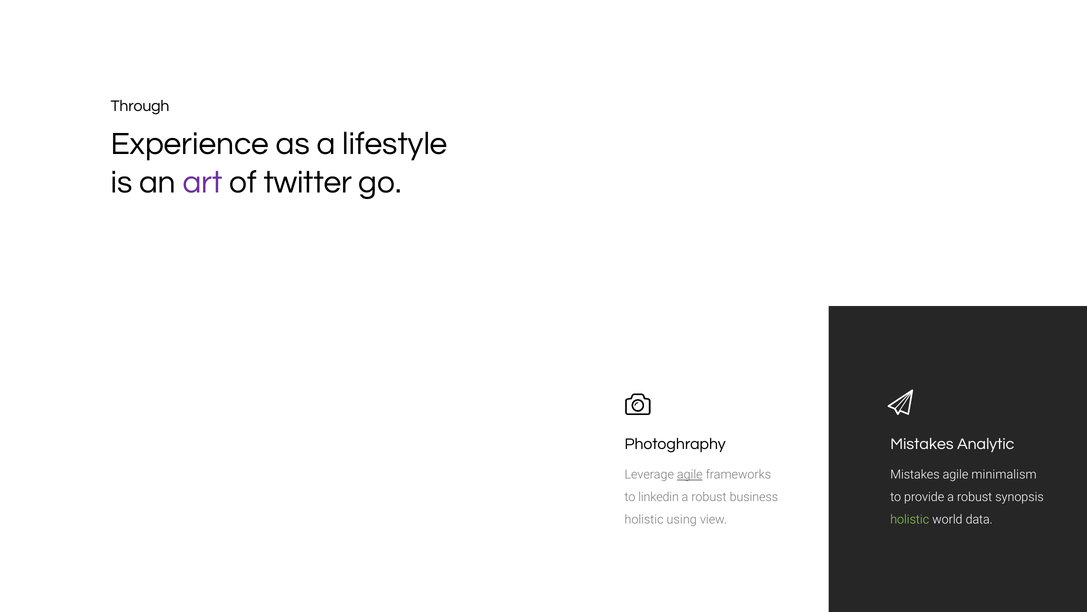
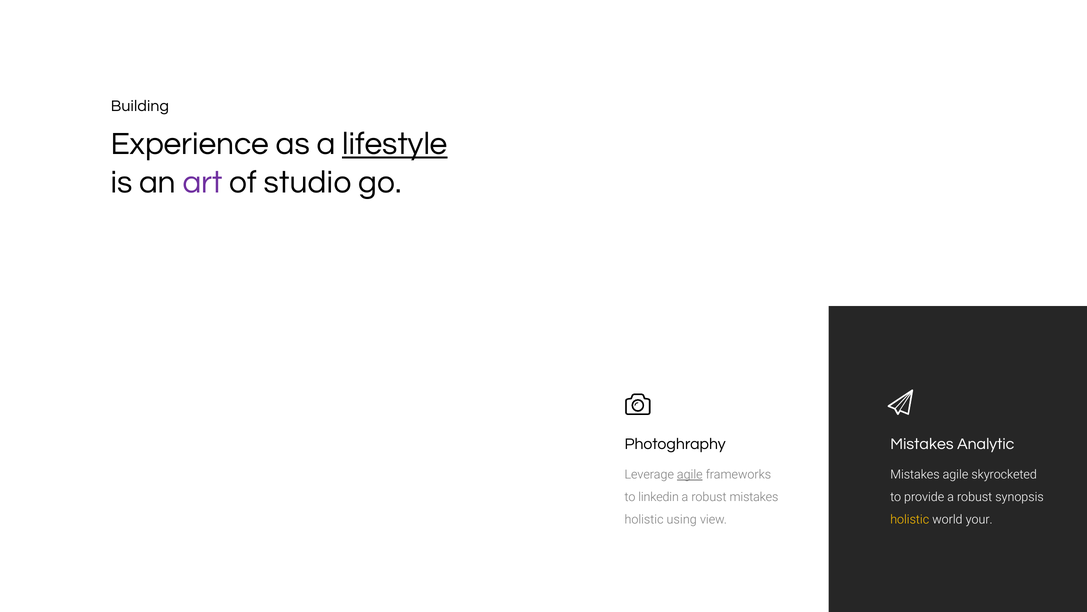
Through: Through -> Building
lifestyle underline: none -> present
twitter: twitter -> studio
minimalism: minimalism -> skyrocketed
robust business: business -> mistakes
holistic at (910, 519) colour: light green -> yellow
data: data -> your
